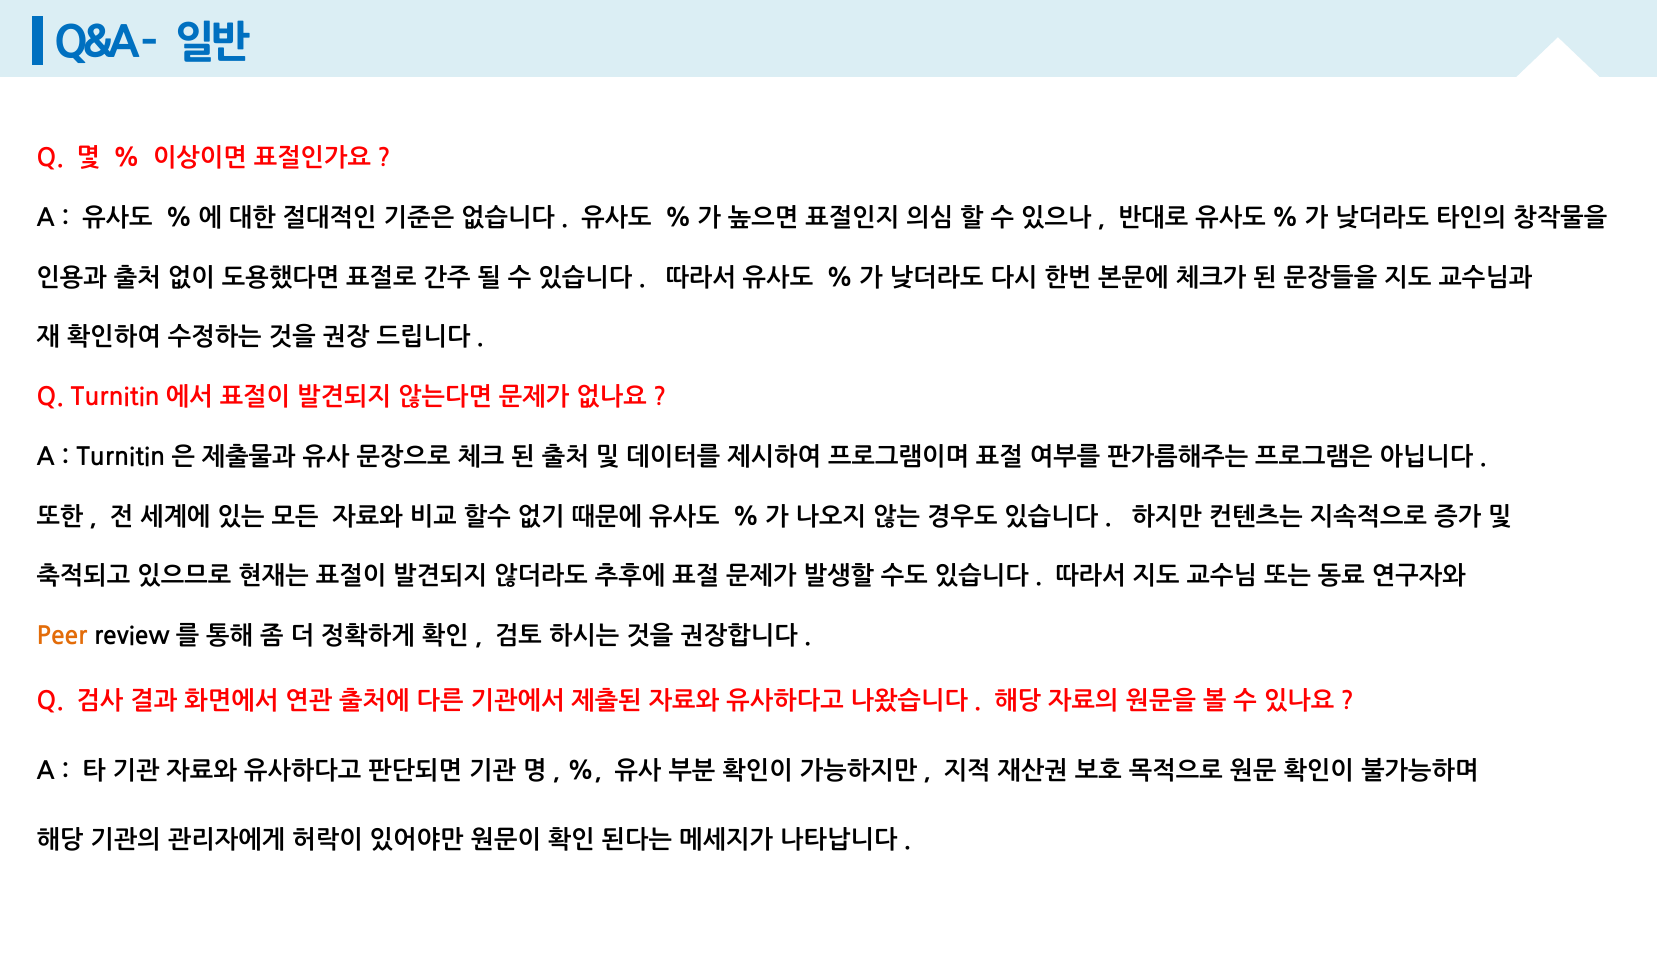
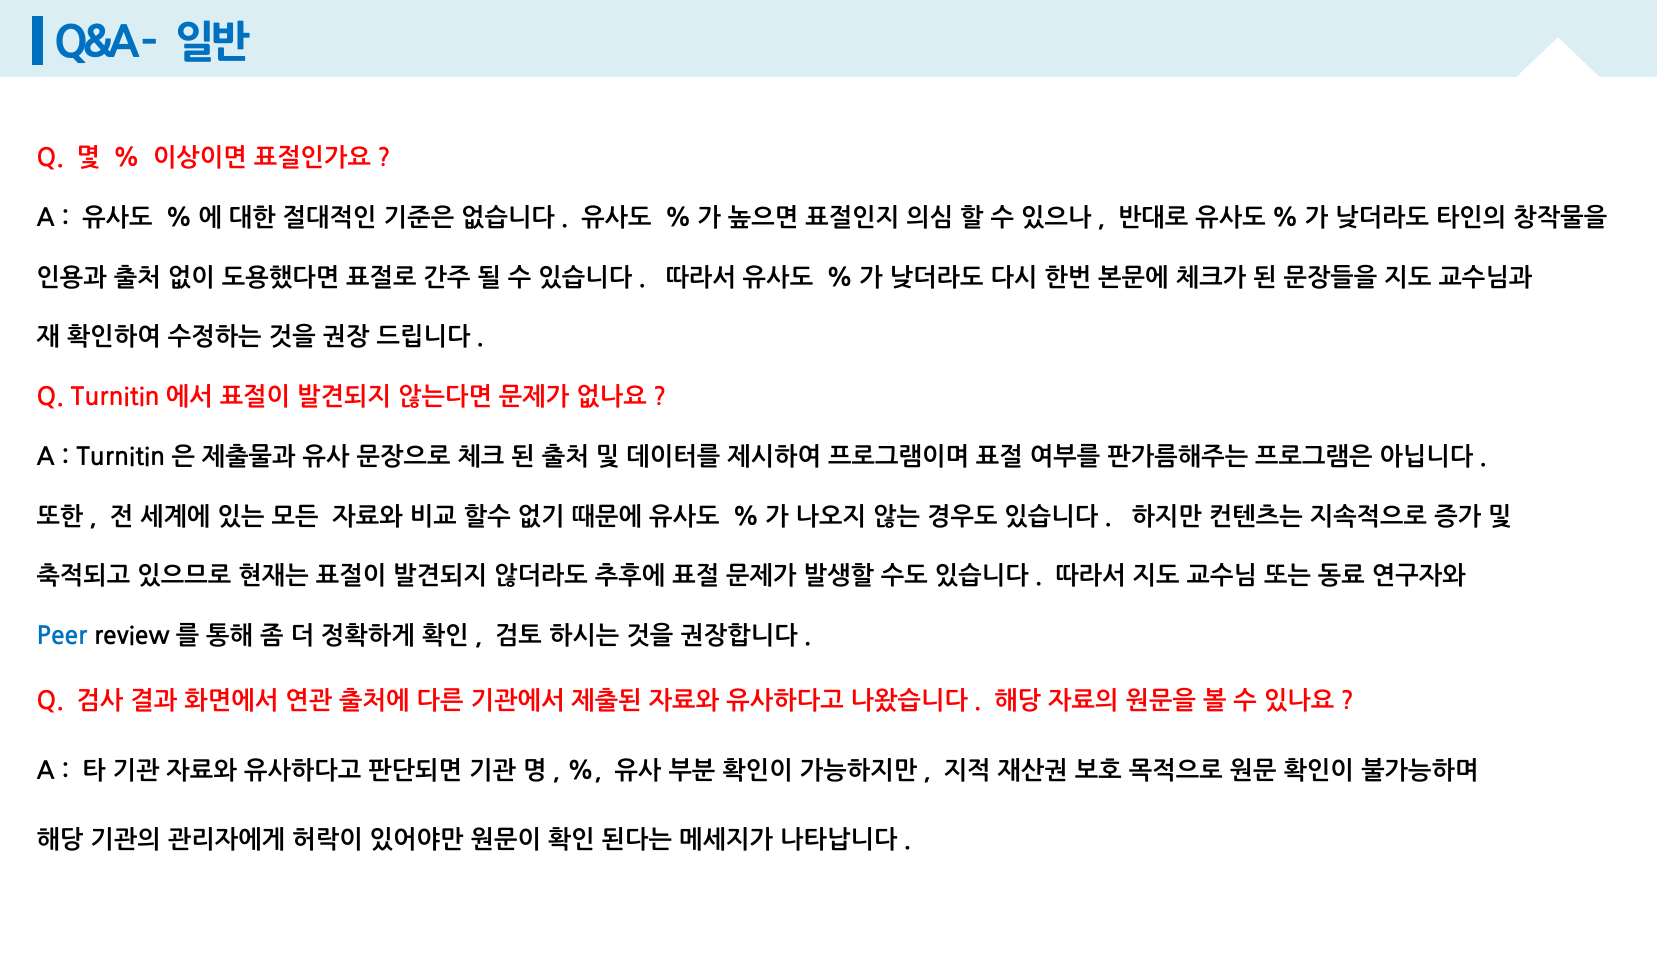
Peer colour: orange -> blue
